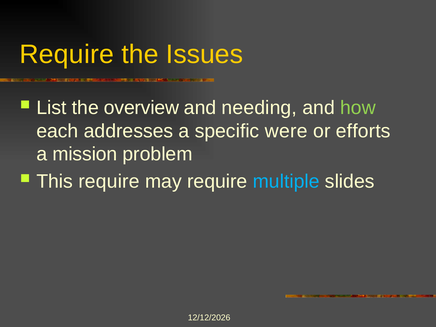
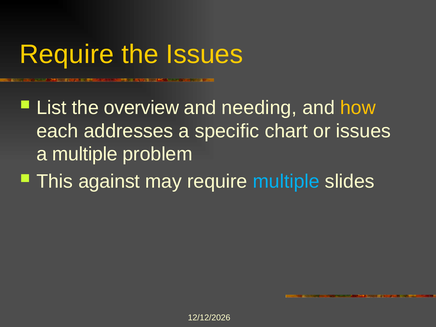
how colour: light green -> yellow
were: were -> chart
or efforts: efforts -> issues
a mission: mission -> multiple
This require: require -> against
